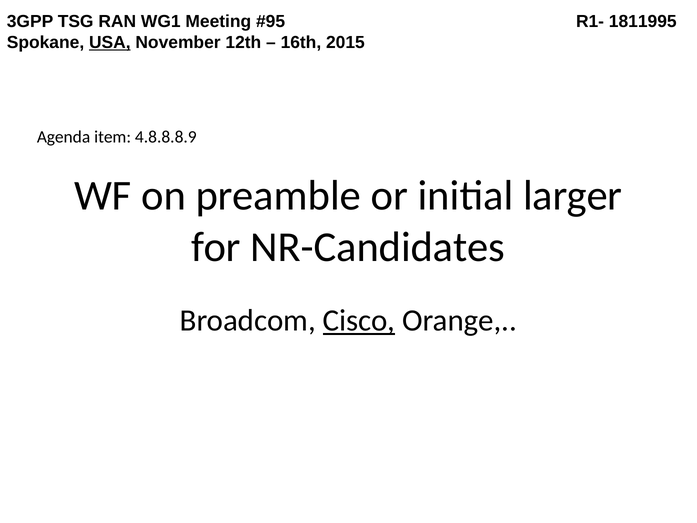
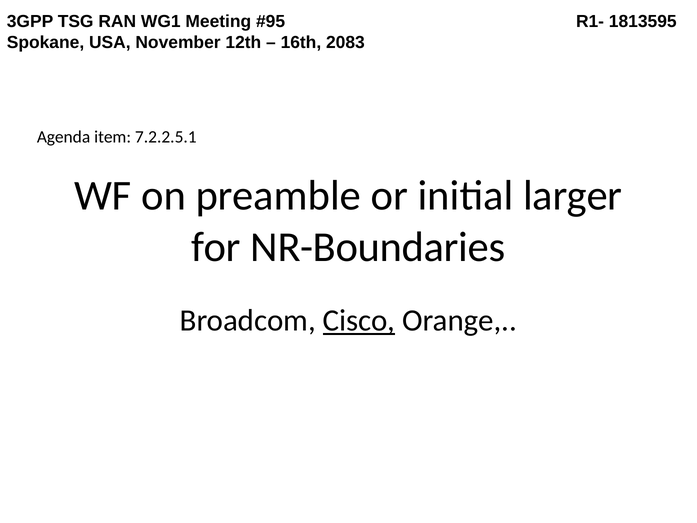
1811995: 1811995 -> 1813595
USA underline: present -> none
2015: 2015 -> 2083
4.8.8.8.9: 4.8.8.8.9 -> 7.2.2.5.1
NR-Candidates: NR-Candidates -> NR-Boundaries
